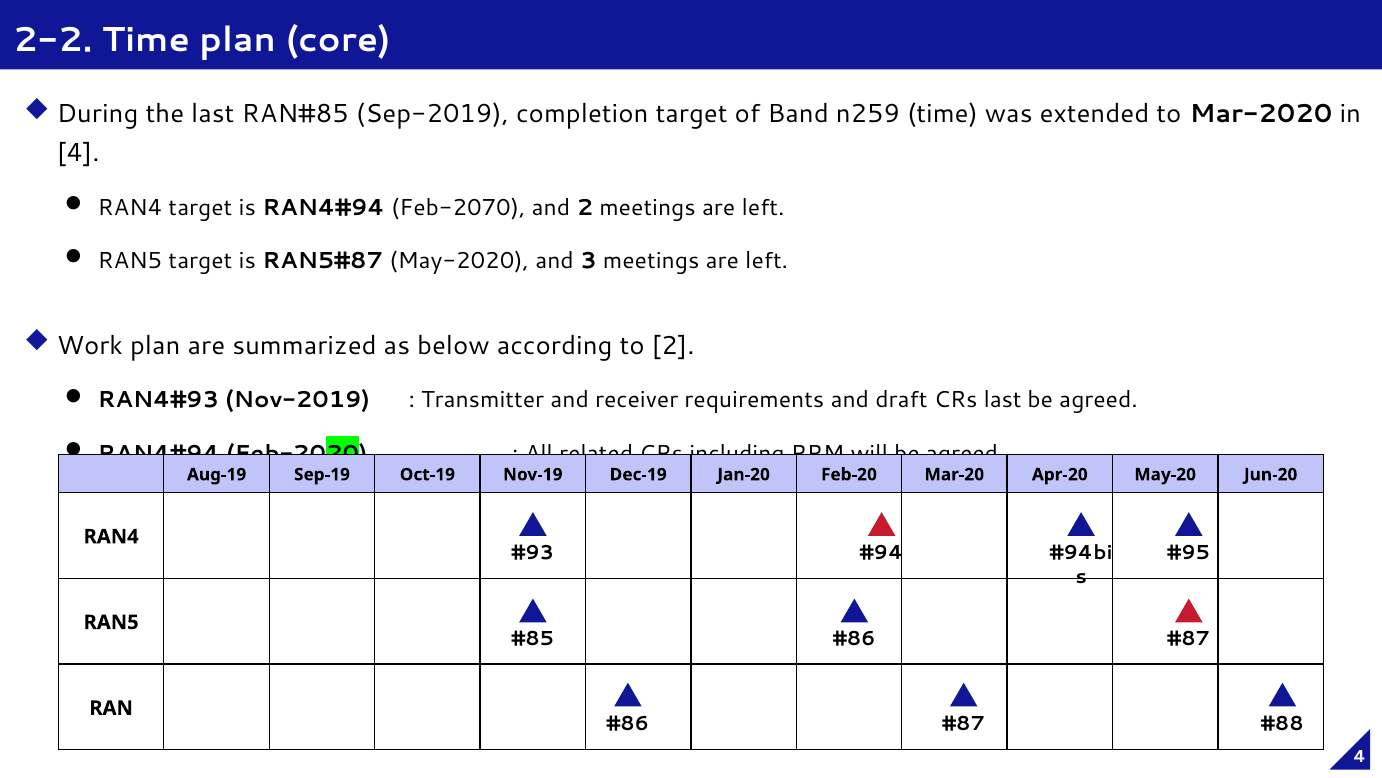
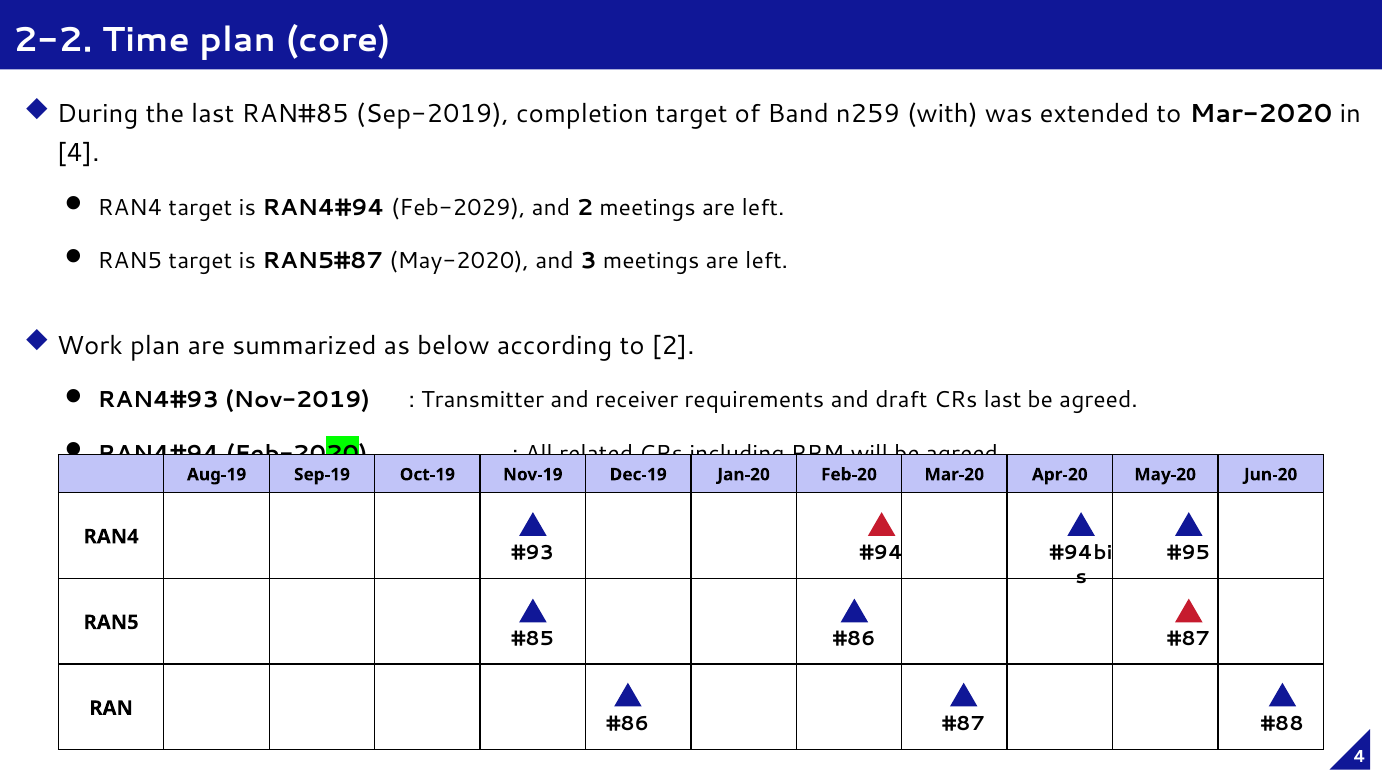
n259 time: time -> with
Feb-2070: Feb-2070 -> Feb-2029
